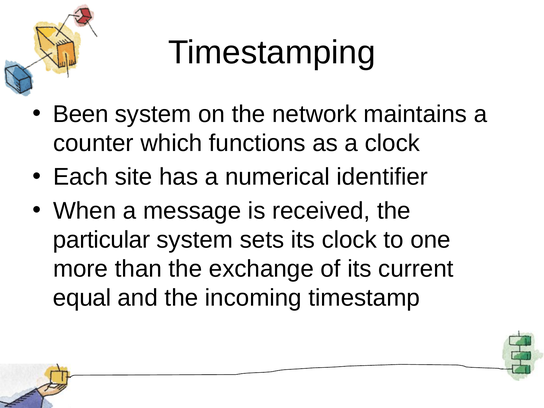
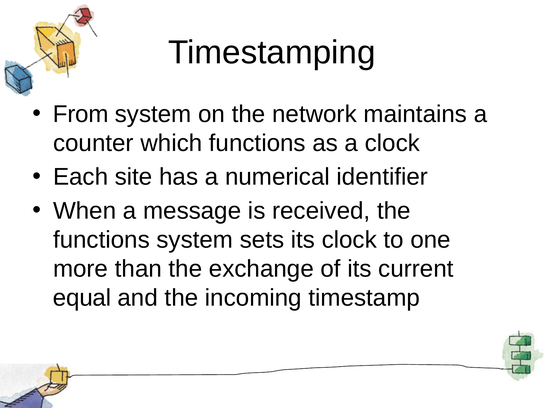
Been: Been -> From
particular at (102, 240): particular -> functions
